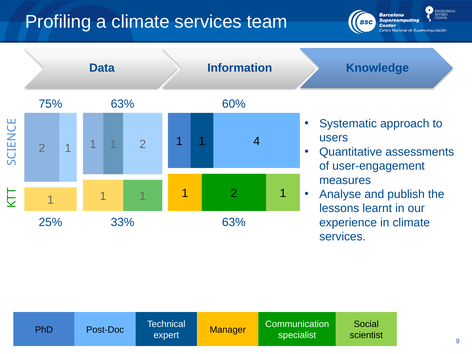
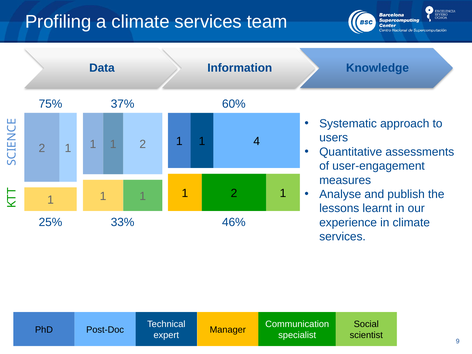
63% at (123, 104): 63% -> 37%
63% at (234, 222): 63% -> 46%
